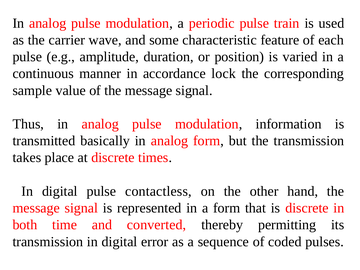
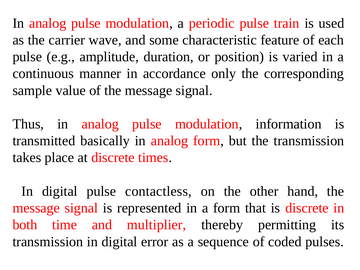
lock: lock -> only
converted: converted -> multiplier
